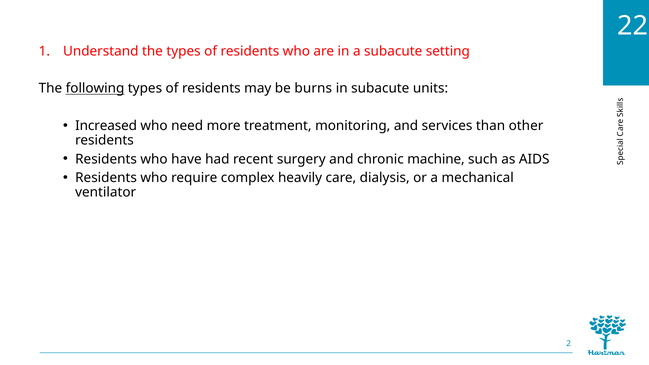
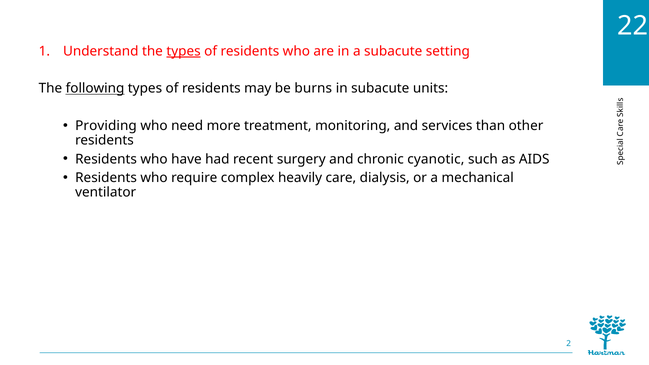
types at (184, 51) underline: none -> present
Increased: Increased -> Providing
machine: machine -> cyanotic
